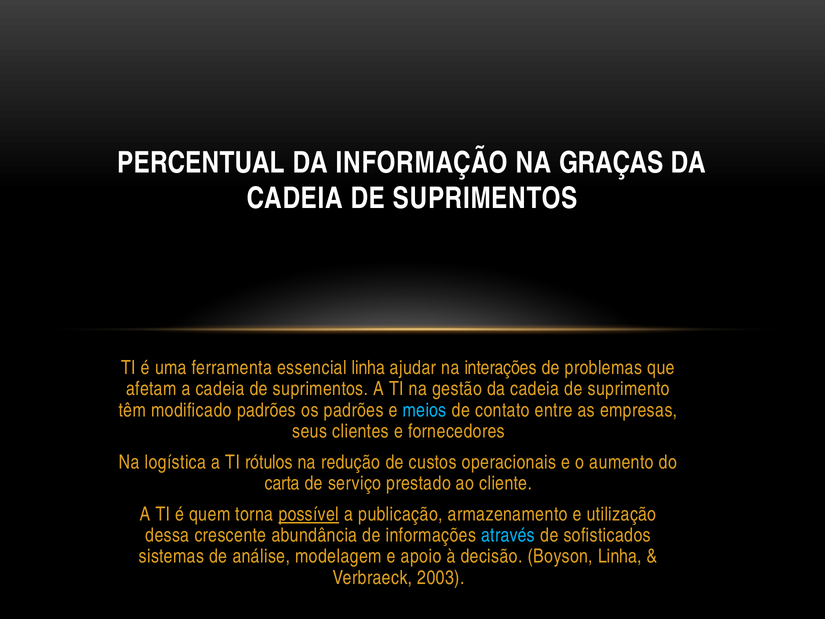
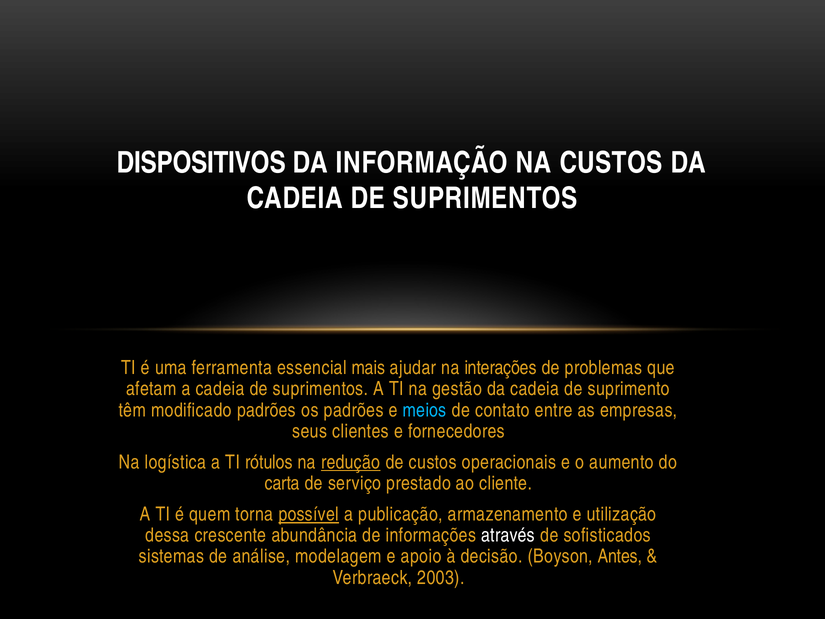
PERCENTUAL: PERCENTUAL -> DISPOSITIVOS
NA GRAÇAS: GRAÇAS -> CUSTOS
essencial linha: linha -> mais
redução underline: none -> present
através colour: light blue -> white
Boyson Linha: Linha -> Antes
